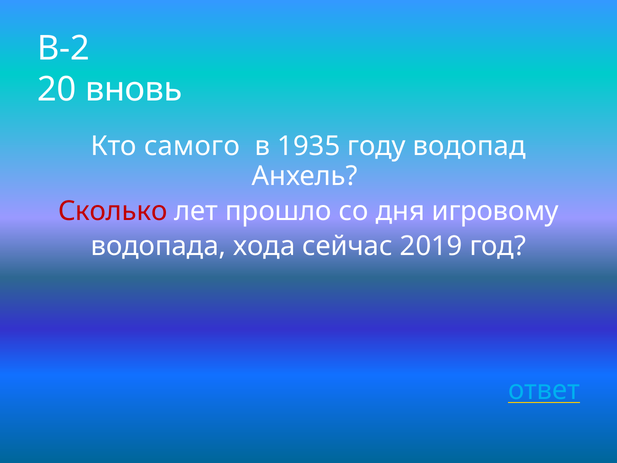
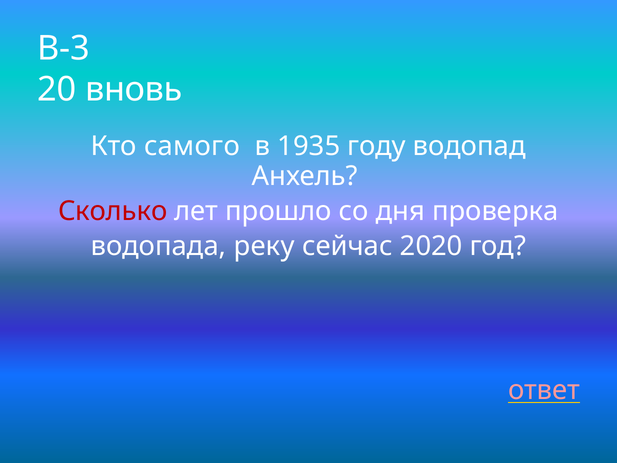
В-2: В-2 -> В-3
игровому: игровому -> проверка
хода: хода -> реку
2019: 2019 -> 2020
ответ colour: light blue -> pink
